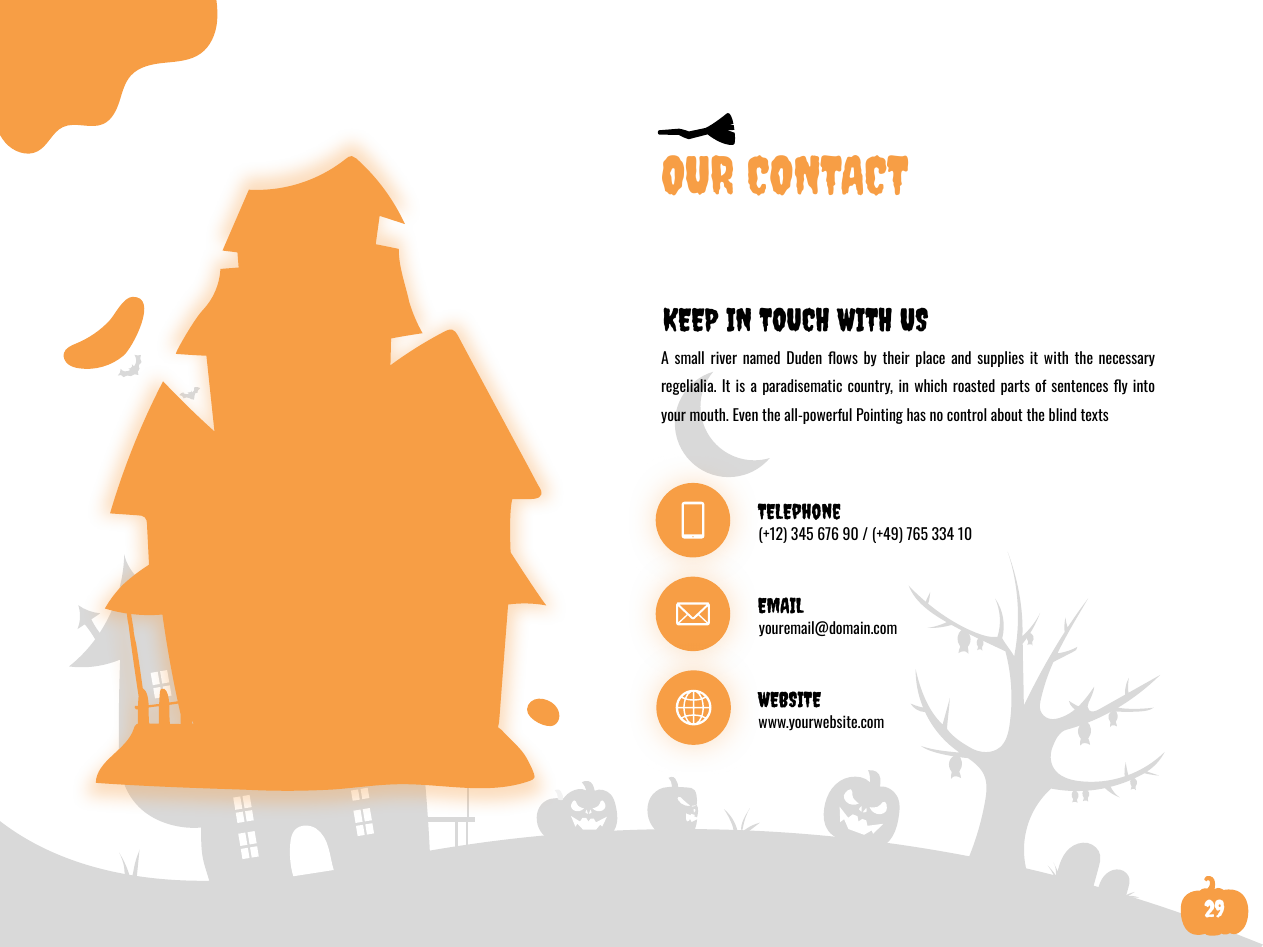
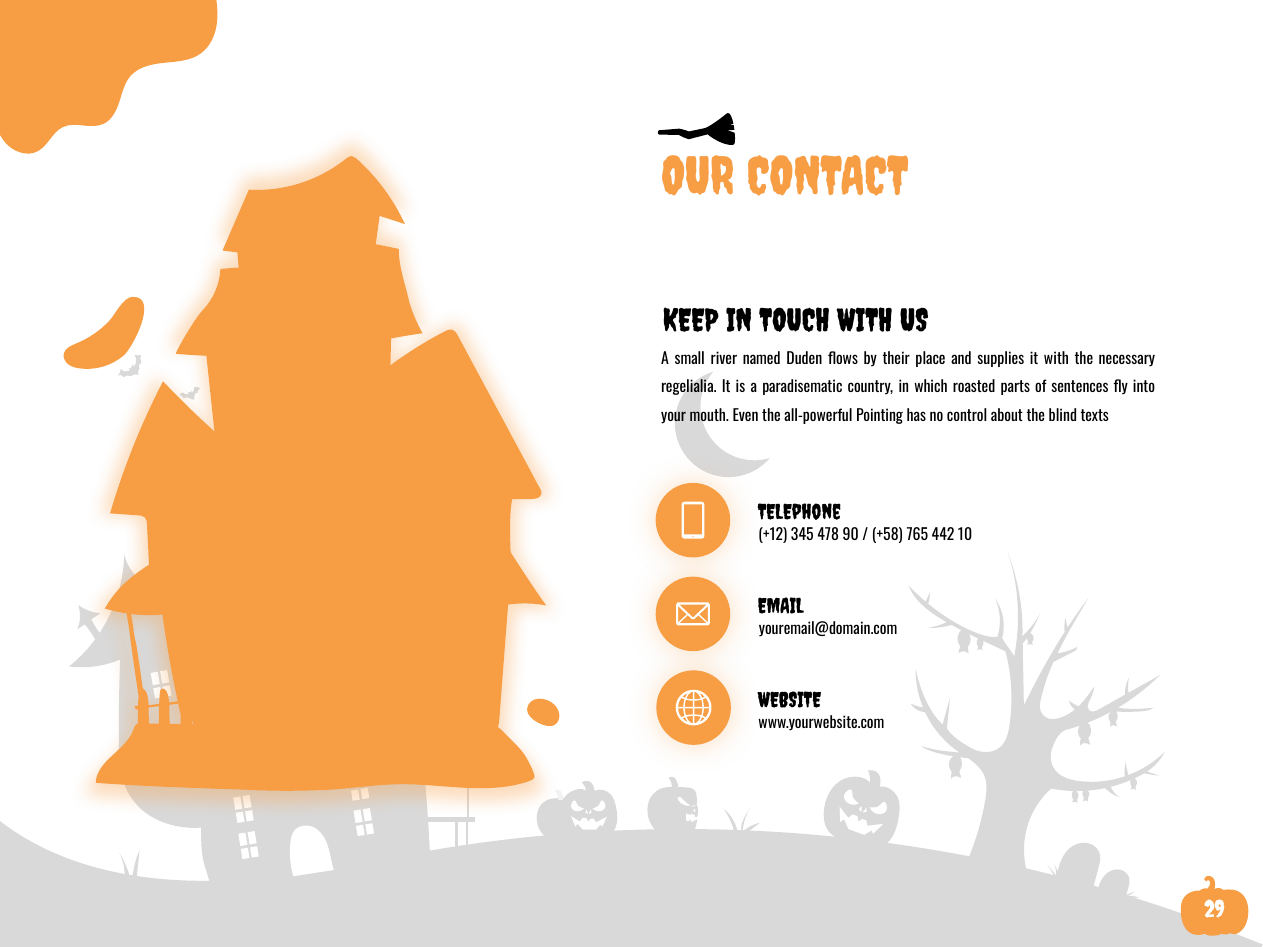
676: 676 -> 478
+49: +49 -> +58
334: 334 -> 442
